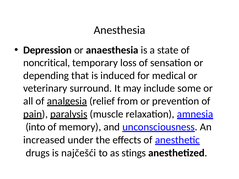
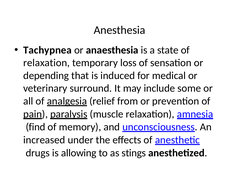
Depression: Depression -> Tachypnea
noncritical at (47, 63): noncritical -> relaxation
into: into -> find
najčešći: najčešći -> allowing
